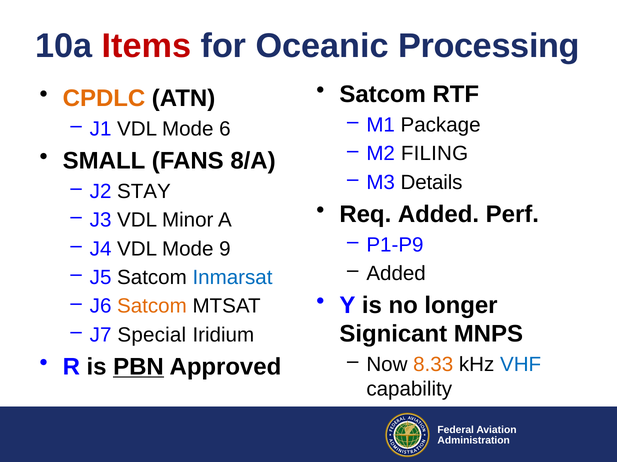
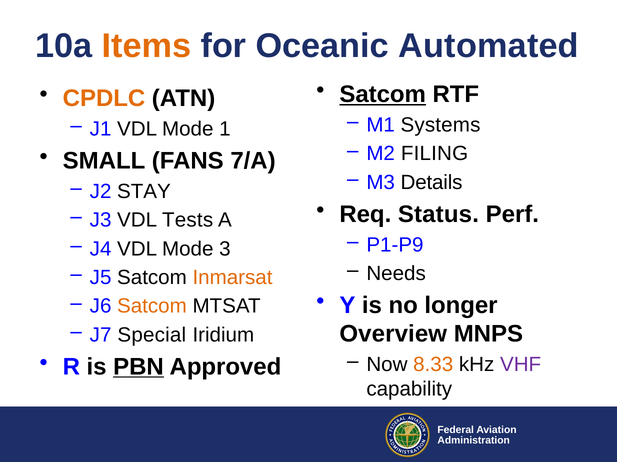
Items colour: red -> orange
Processing: Processing -> Automated
Satcom at (383, 95) underline: none -> present
Package: Package -> Systems
6: 6 -> 1
8/A: 8/A -> 7/A
Req Added: Added -> Status
Minor: Minor -> Tests
9: 9 -> 3
Added at (396, 274): Added -> Needs
Inmarsat colour: blue -> orange
Signicant: Signicant -> Overview
VHF colour: blue -> purple
